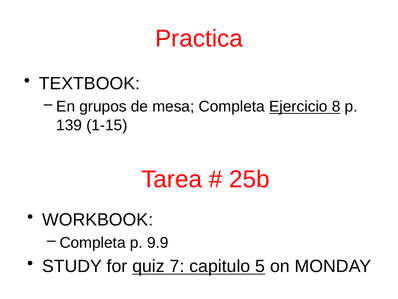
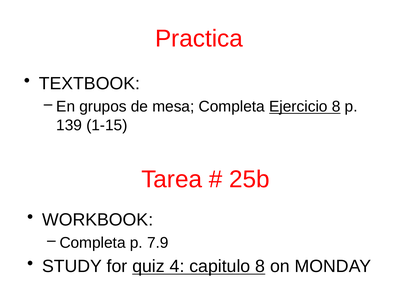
9.9: 9.9 -> 7.9
7: 7 -> 4
capitulo 5: 5 -> 8
